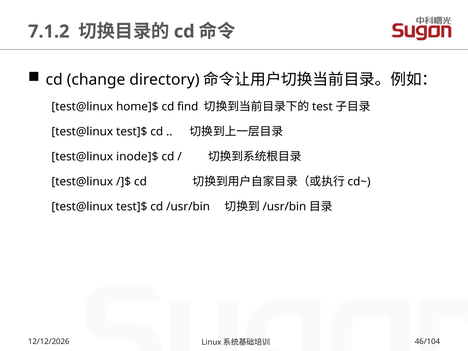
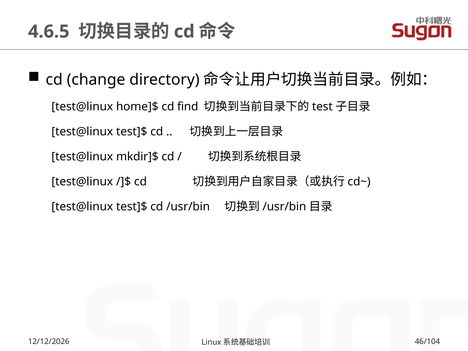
7.1.2: 7.1.2 -> 4.6.5
inode]$: inode]$ -> mkdir]$
